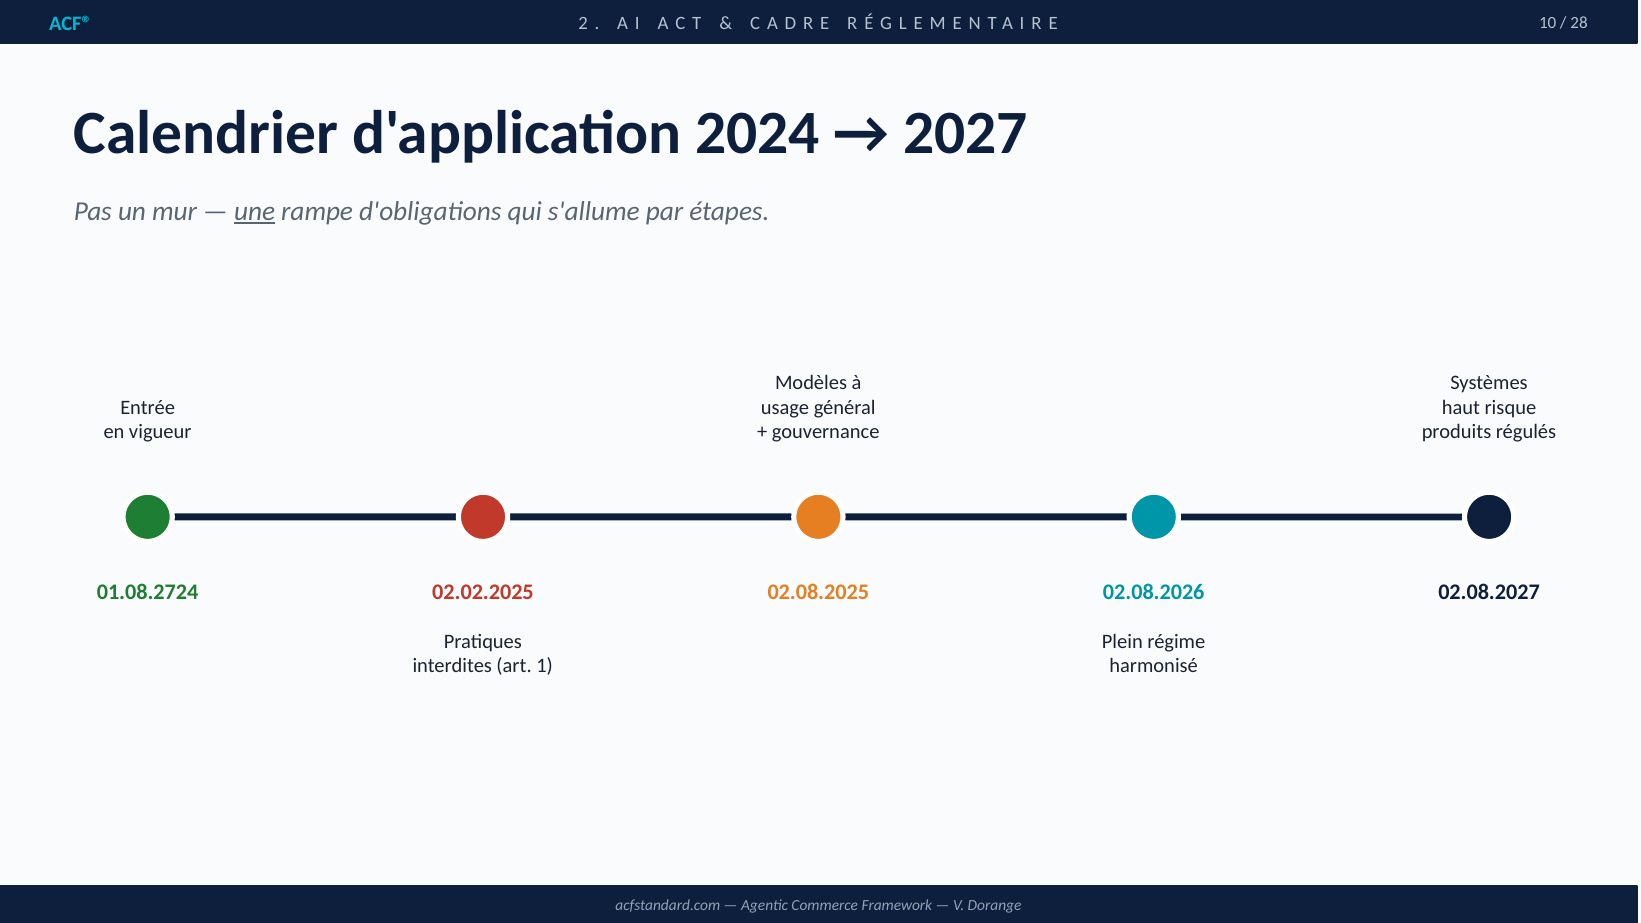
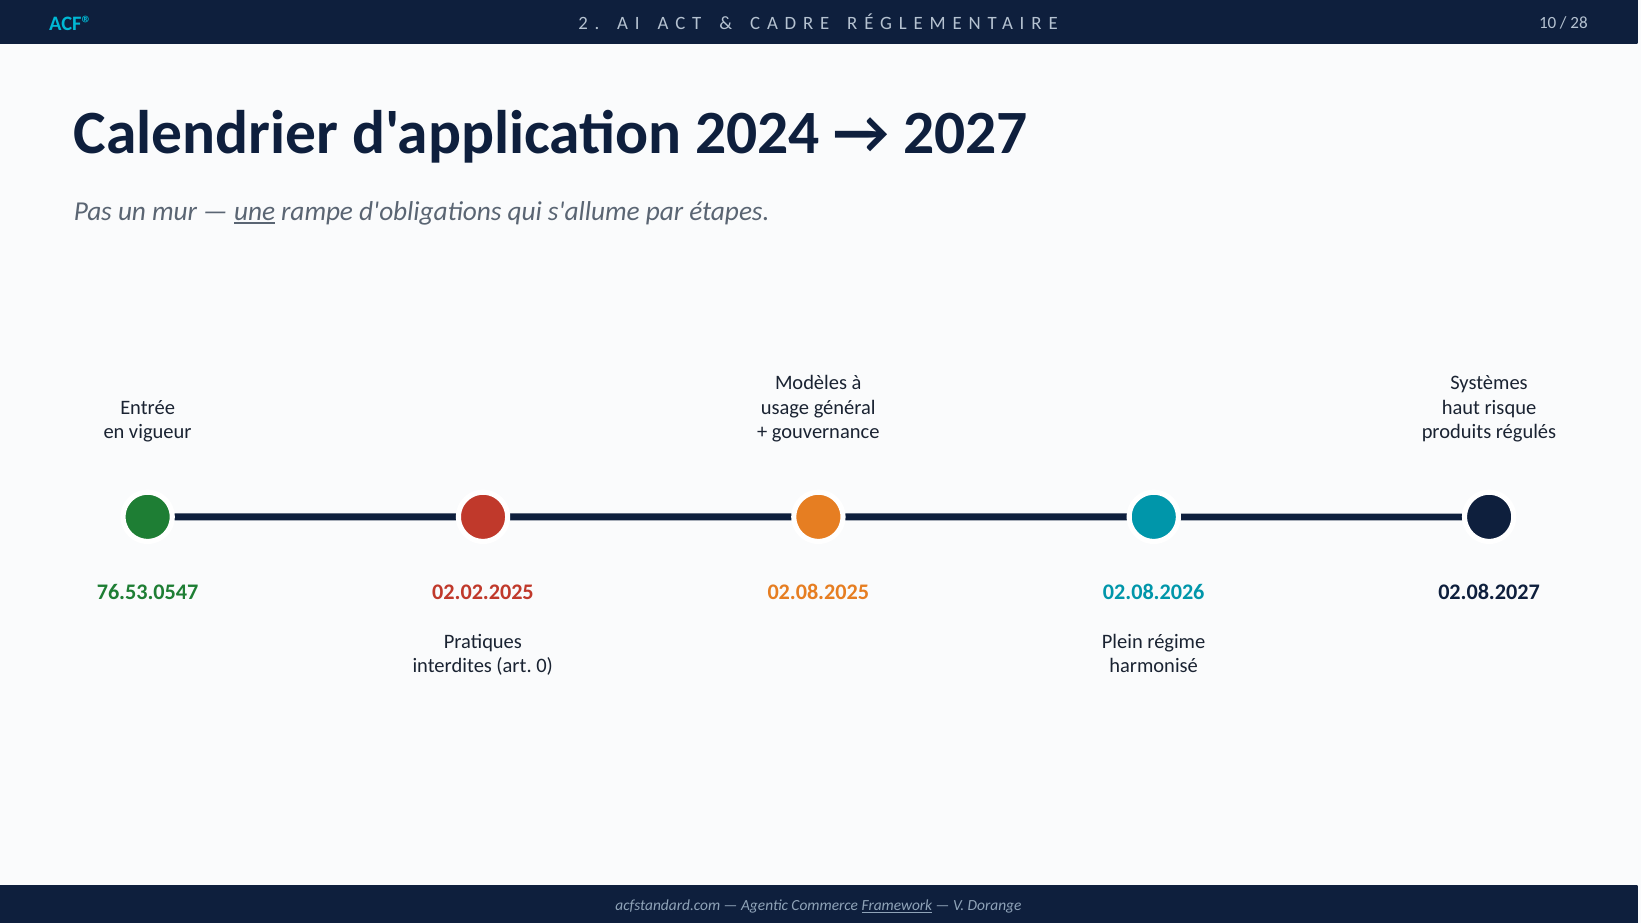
01.08.2724: 01.08.2724 -> 76.53.0547
1: 1 -> 0
Framework underline: none -> present
